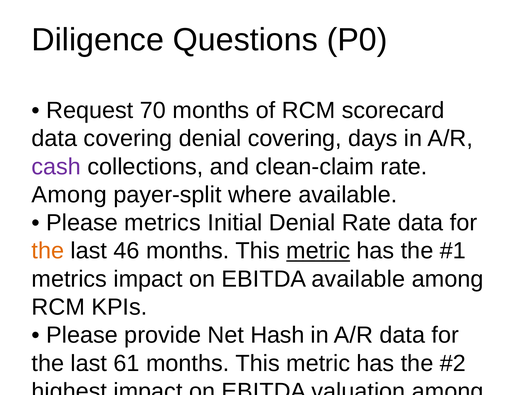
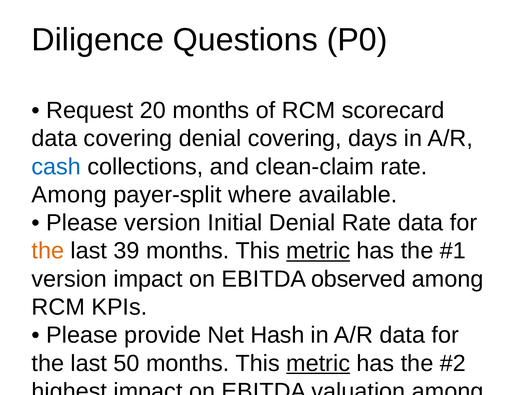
70: 70 -> 20
cash at (56, 167) colour: purple -> blue
Please metrics: metrics -> version
46: 46 -> 39
metrics at (69, 279): metrics -> version
EBITDA available: available -> observed
61: 61 -> 50
metric at (318, 364) underline: none -> present
